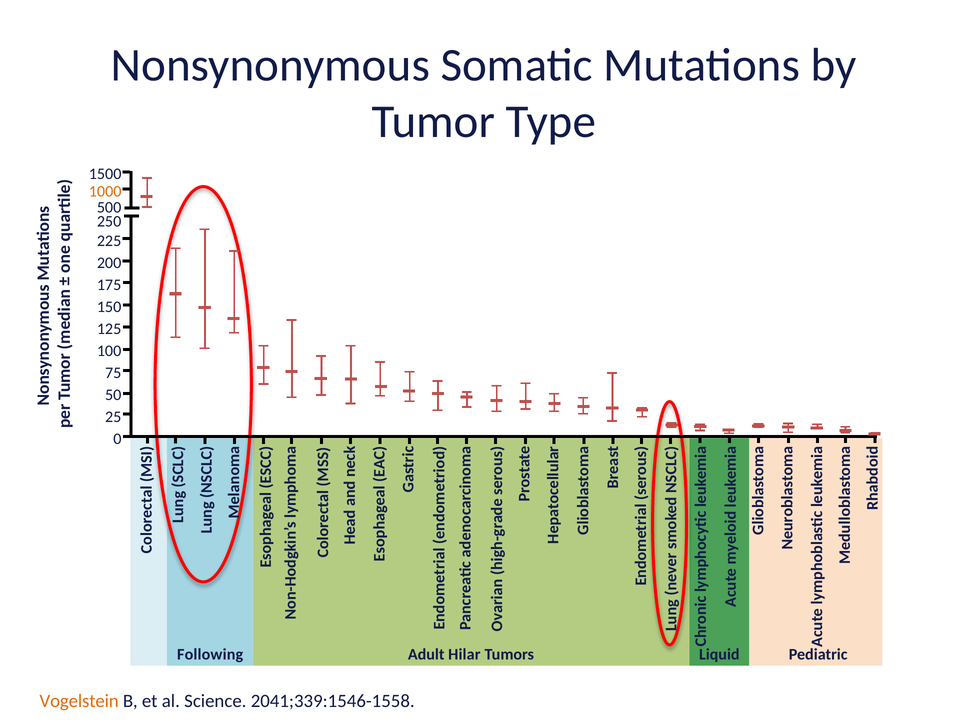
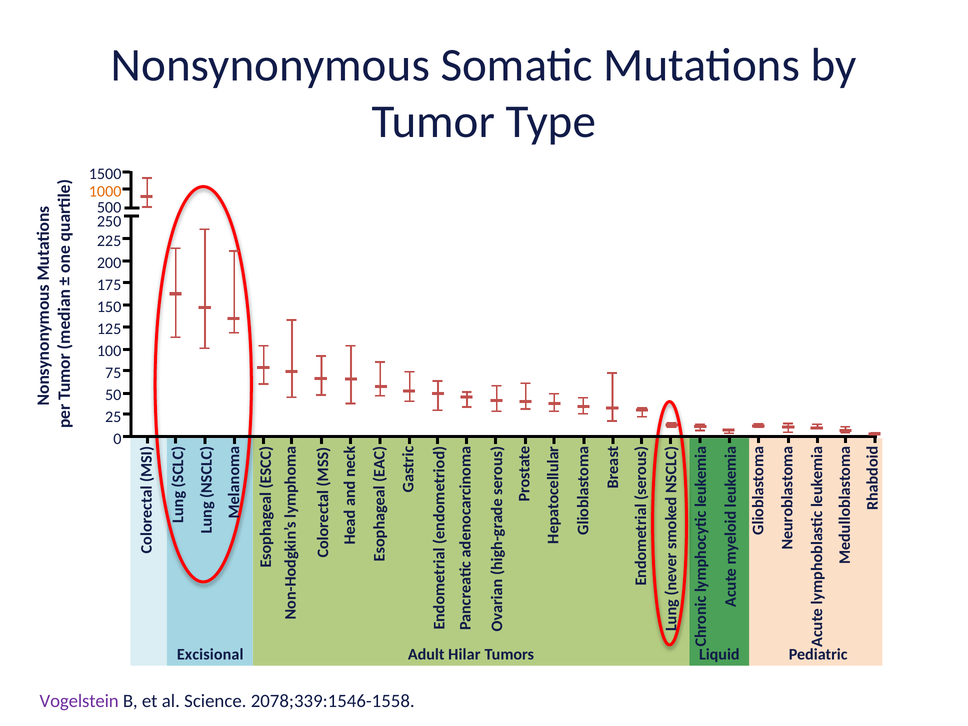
Following: Following -> Excisional
Vogelstein colour: orange -> purple
2041;339:1546-1558: 2041;339:1546-1558 -> 2078;339:1546-1558
